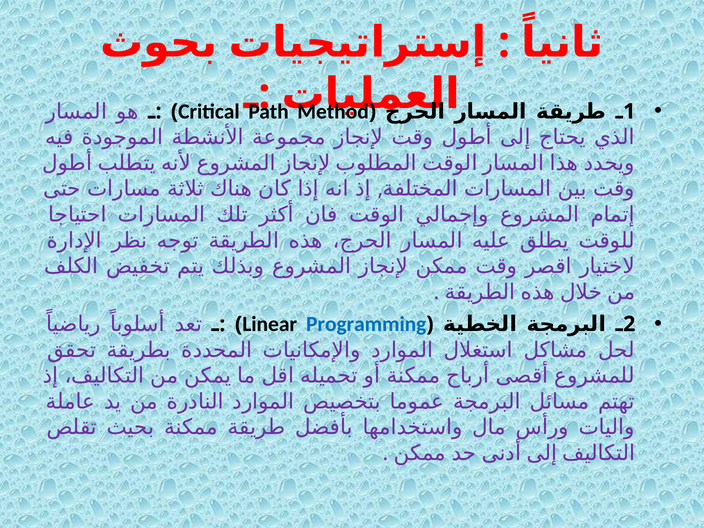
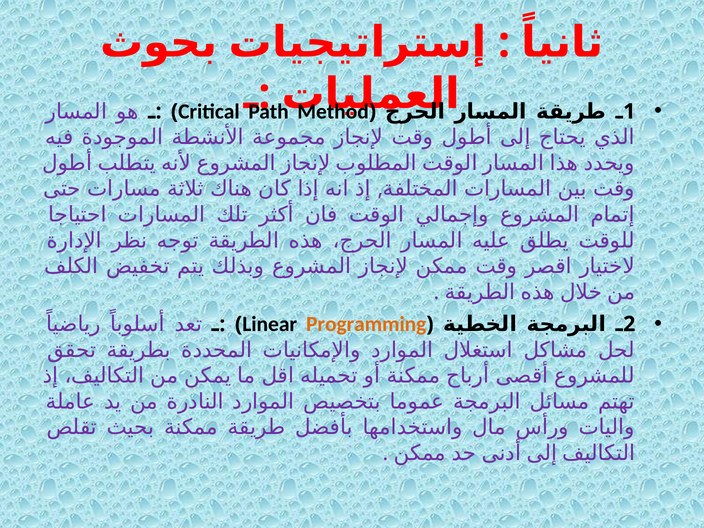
Programming colour: blue -> orange
